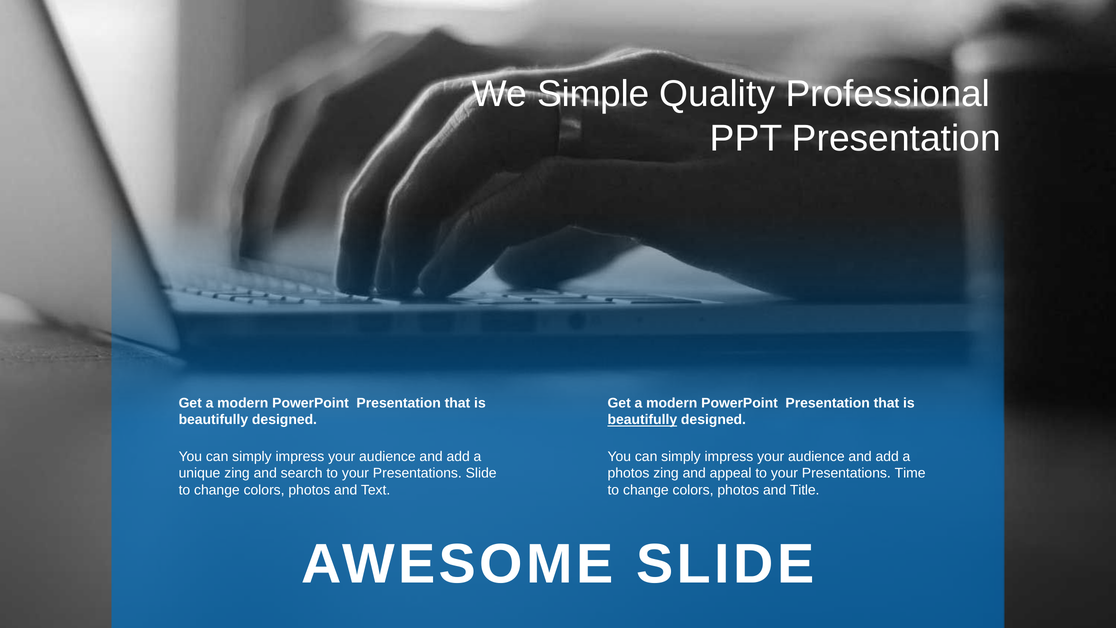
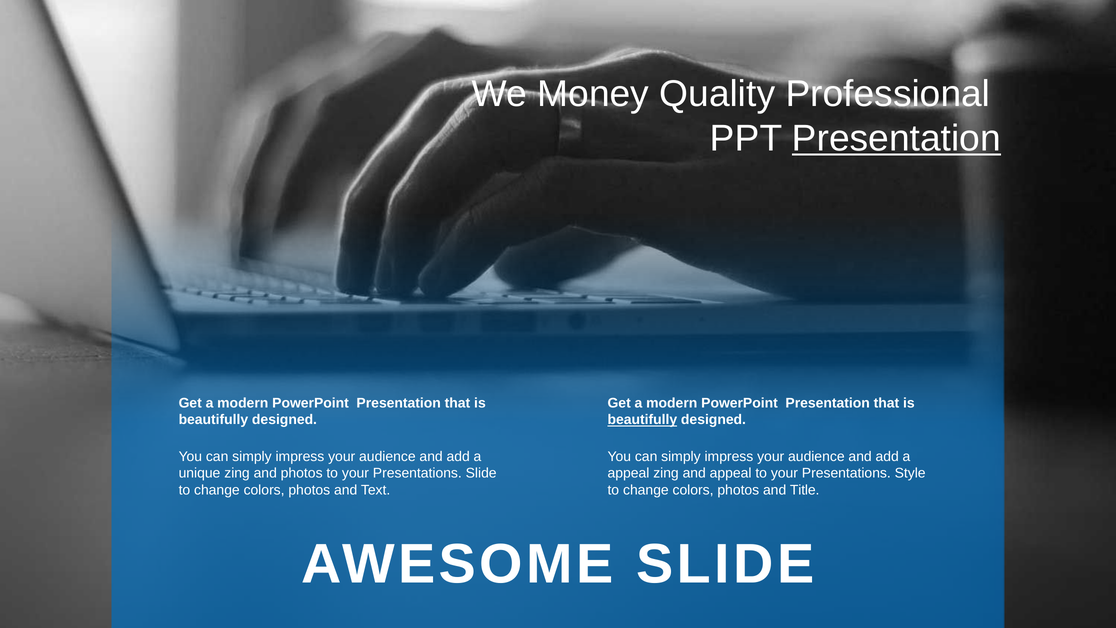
Simple: Simple -> Money
Presentation at (896, 138) underline: none -> present
and search: search -> photos
photos at (628, 473): photos -> appeal
Time: Time -> Style
